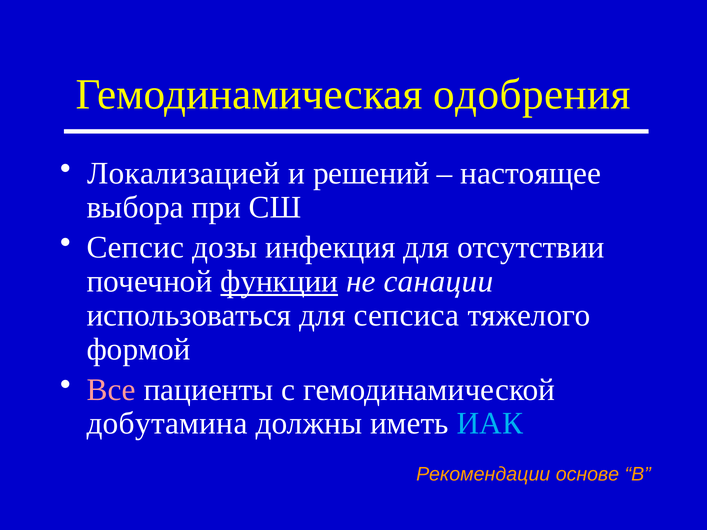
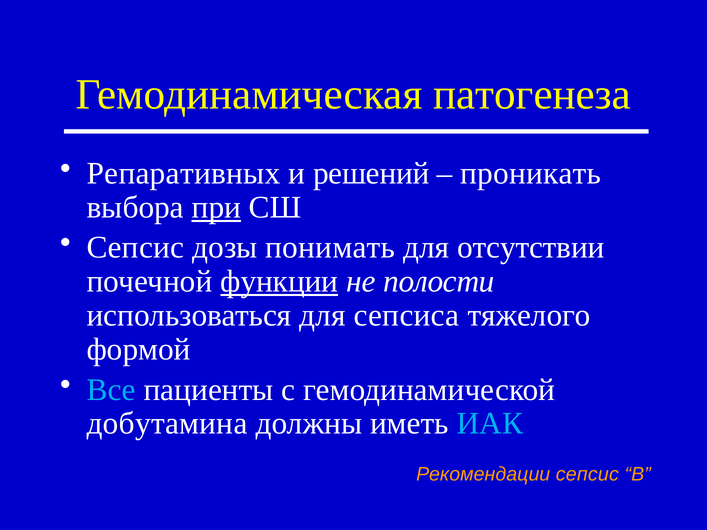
одобрения: одобрения -> патогенеза
Локализацией: Локализацией -> Репаративных
настоящее: настоящее -> проникать
при underline: none -> present
инфекция: инфекция -> понимать
санации: санации -> полости
Все colour: pink -> light blue
Рекомендации основе: основе -> сепсис
